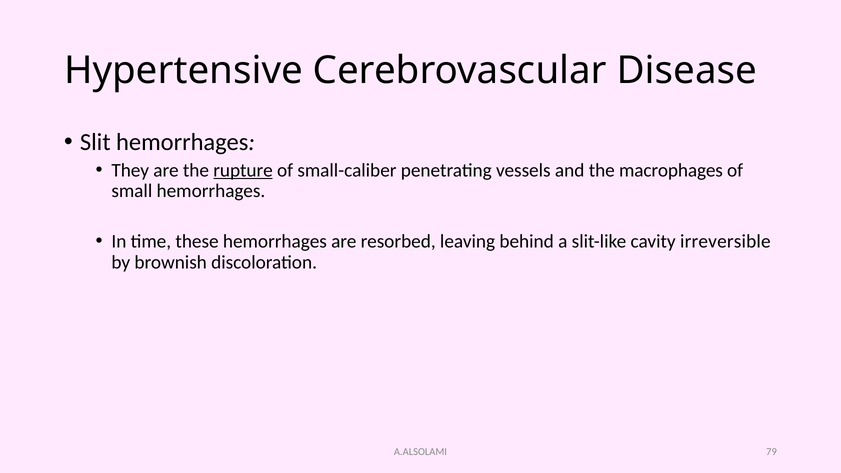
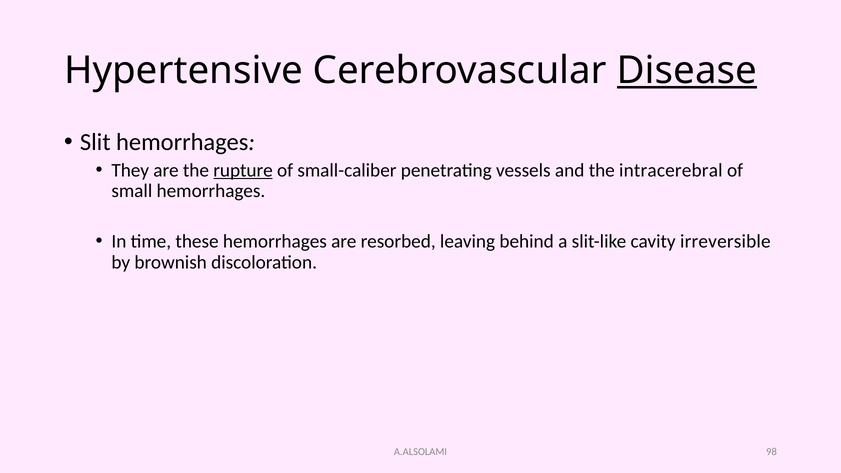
Disease underline: none -> present
macrophages: macrophages -> intracerebral
79: 79 -> 98
